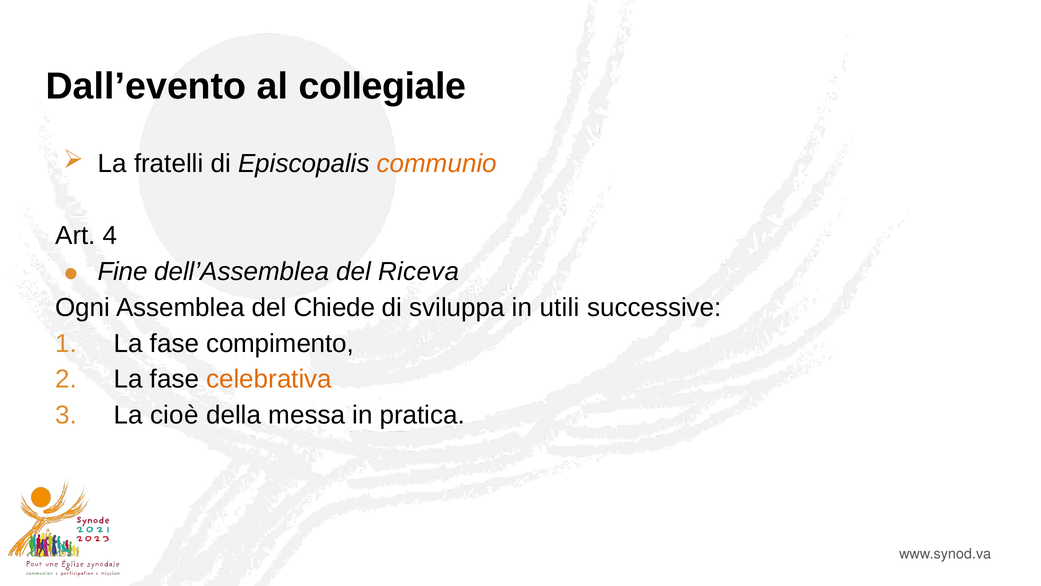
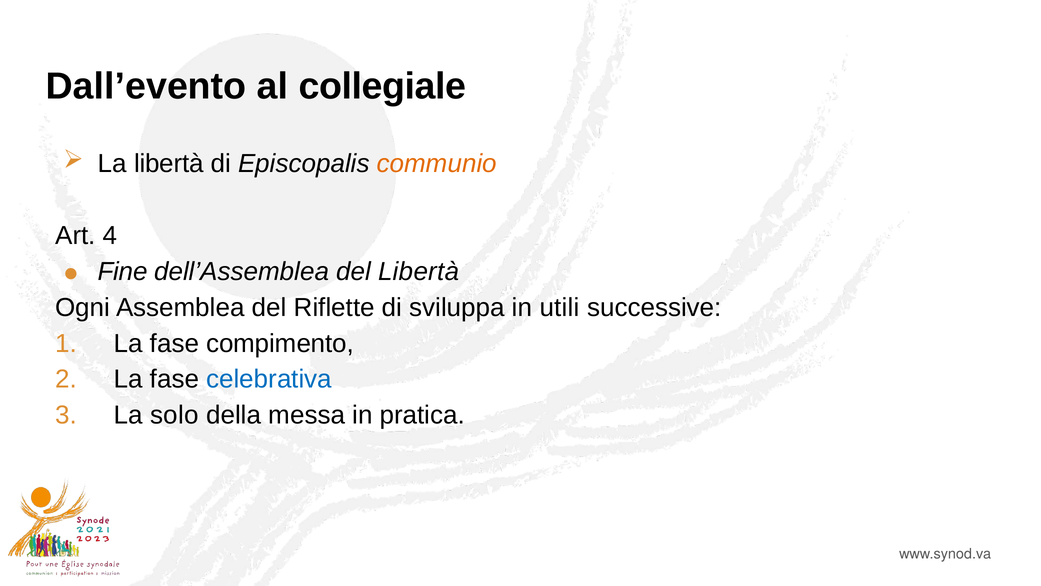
La fratelli: fratelli -> libertà
del Riceva: Riceva -> Libertà
Chiede: Chiede -> Riflette
celebrativa colour: orange -> blue
cioè: cioè -> solo
